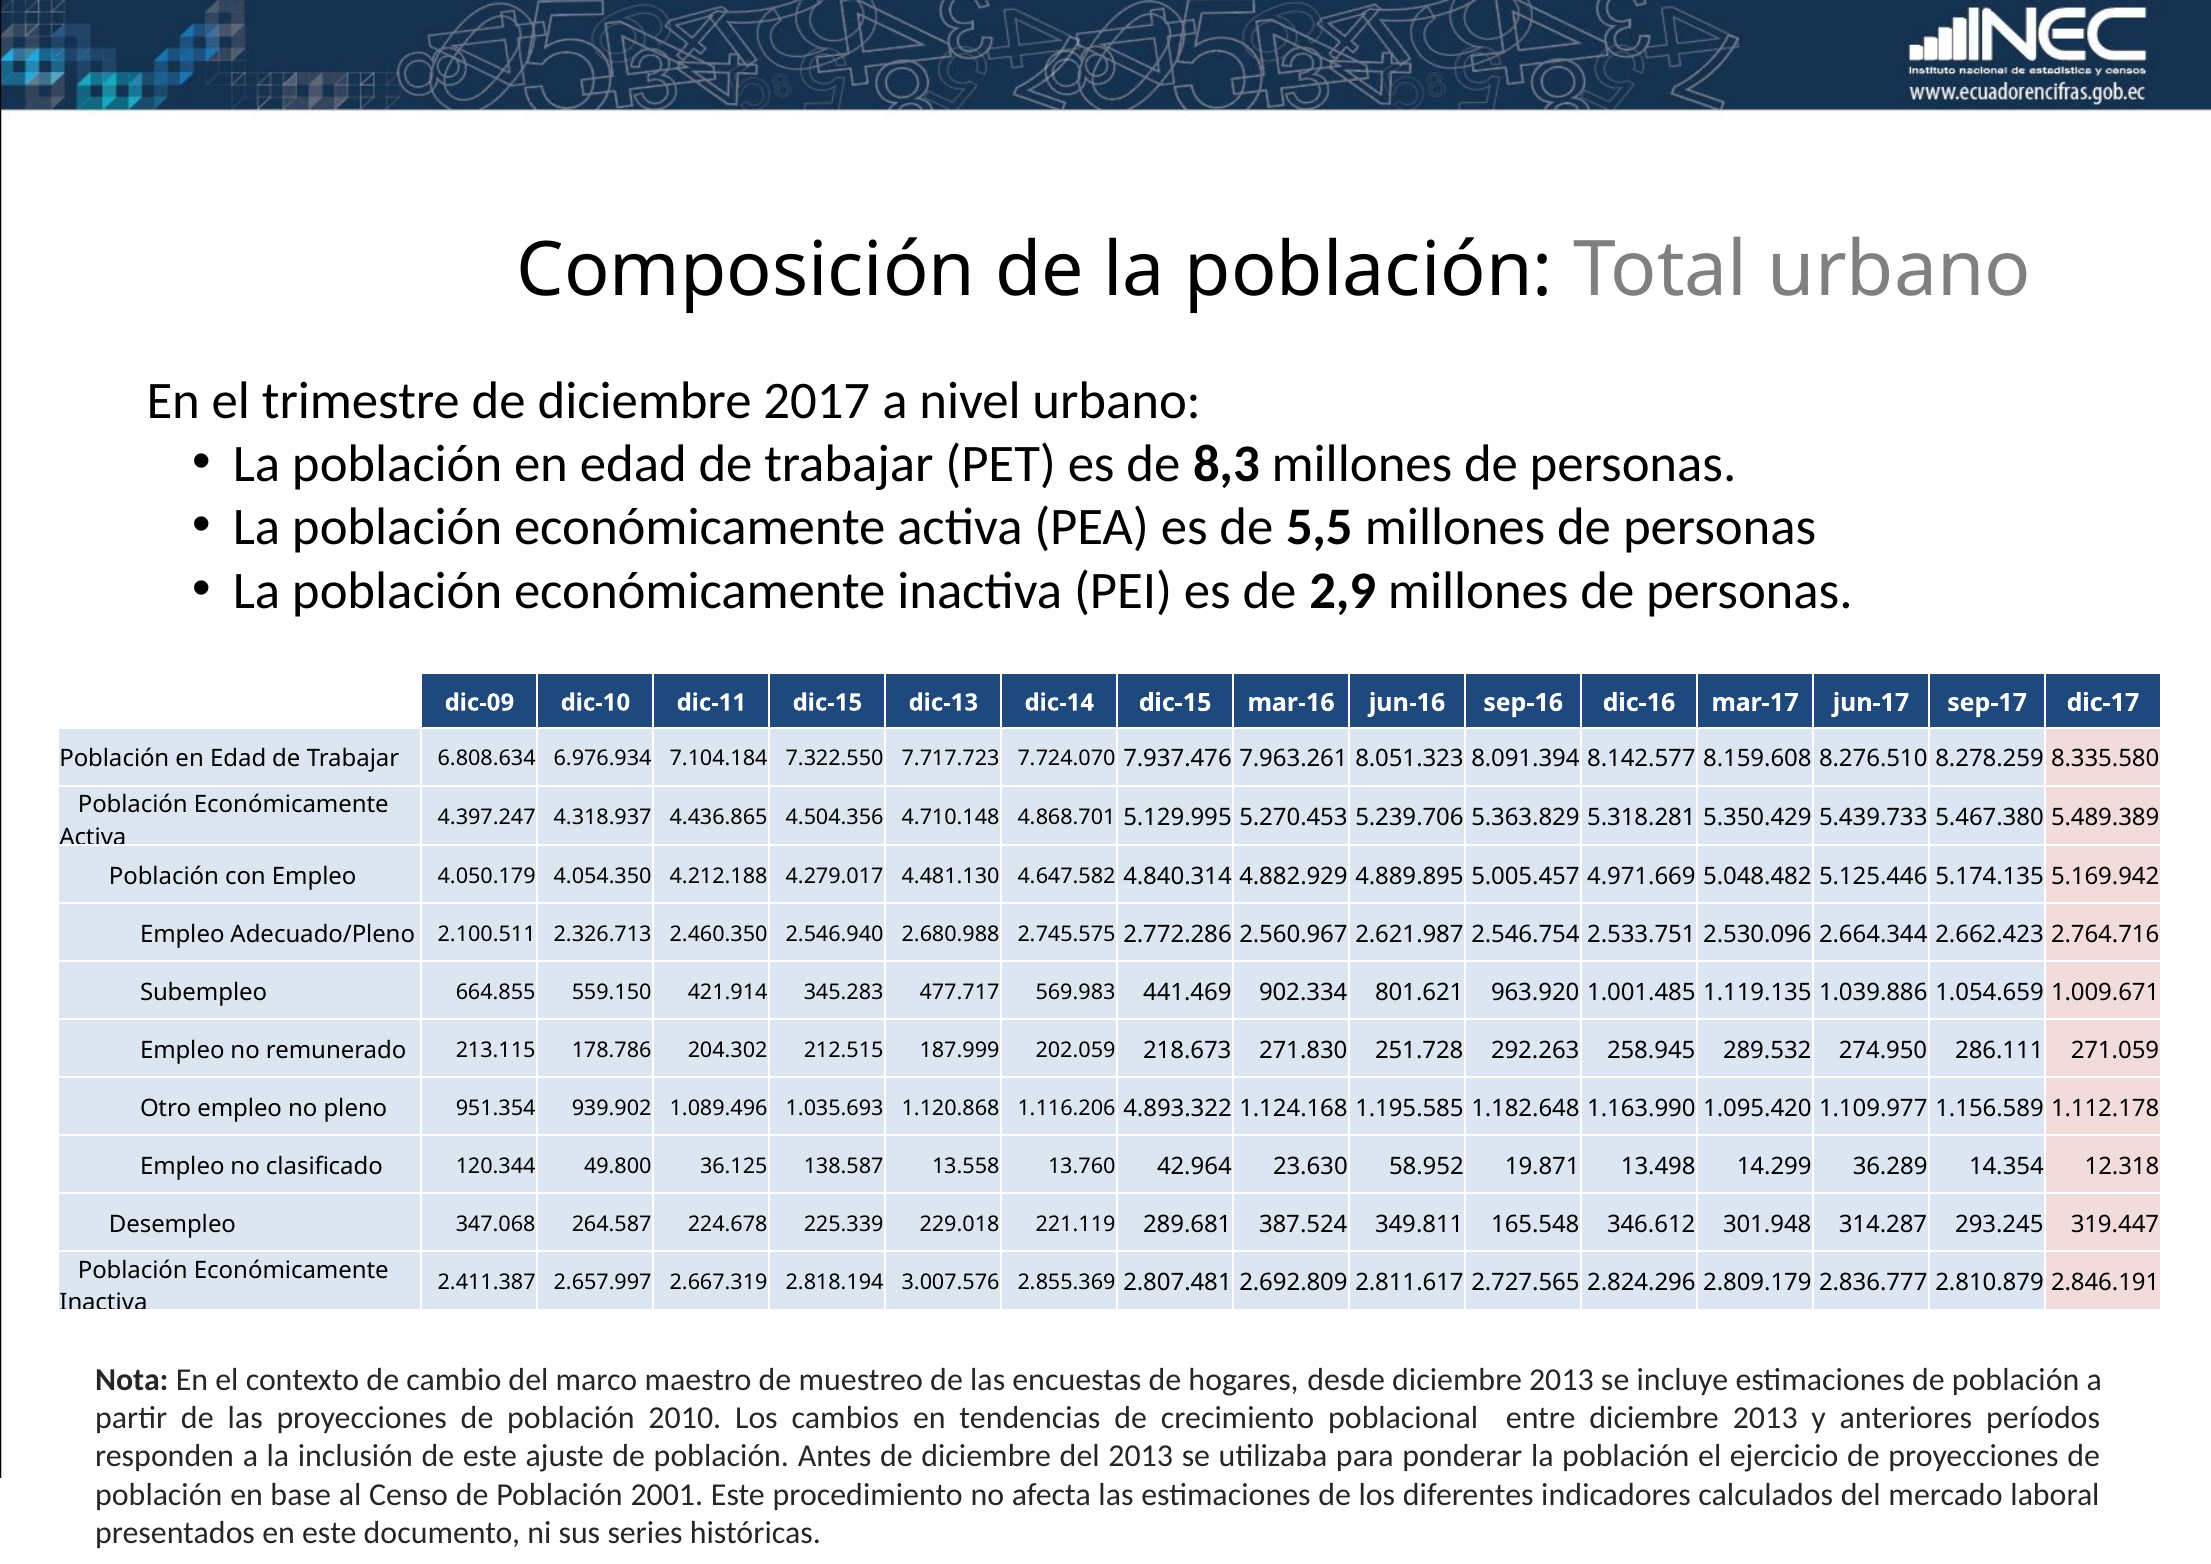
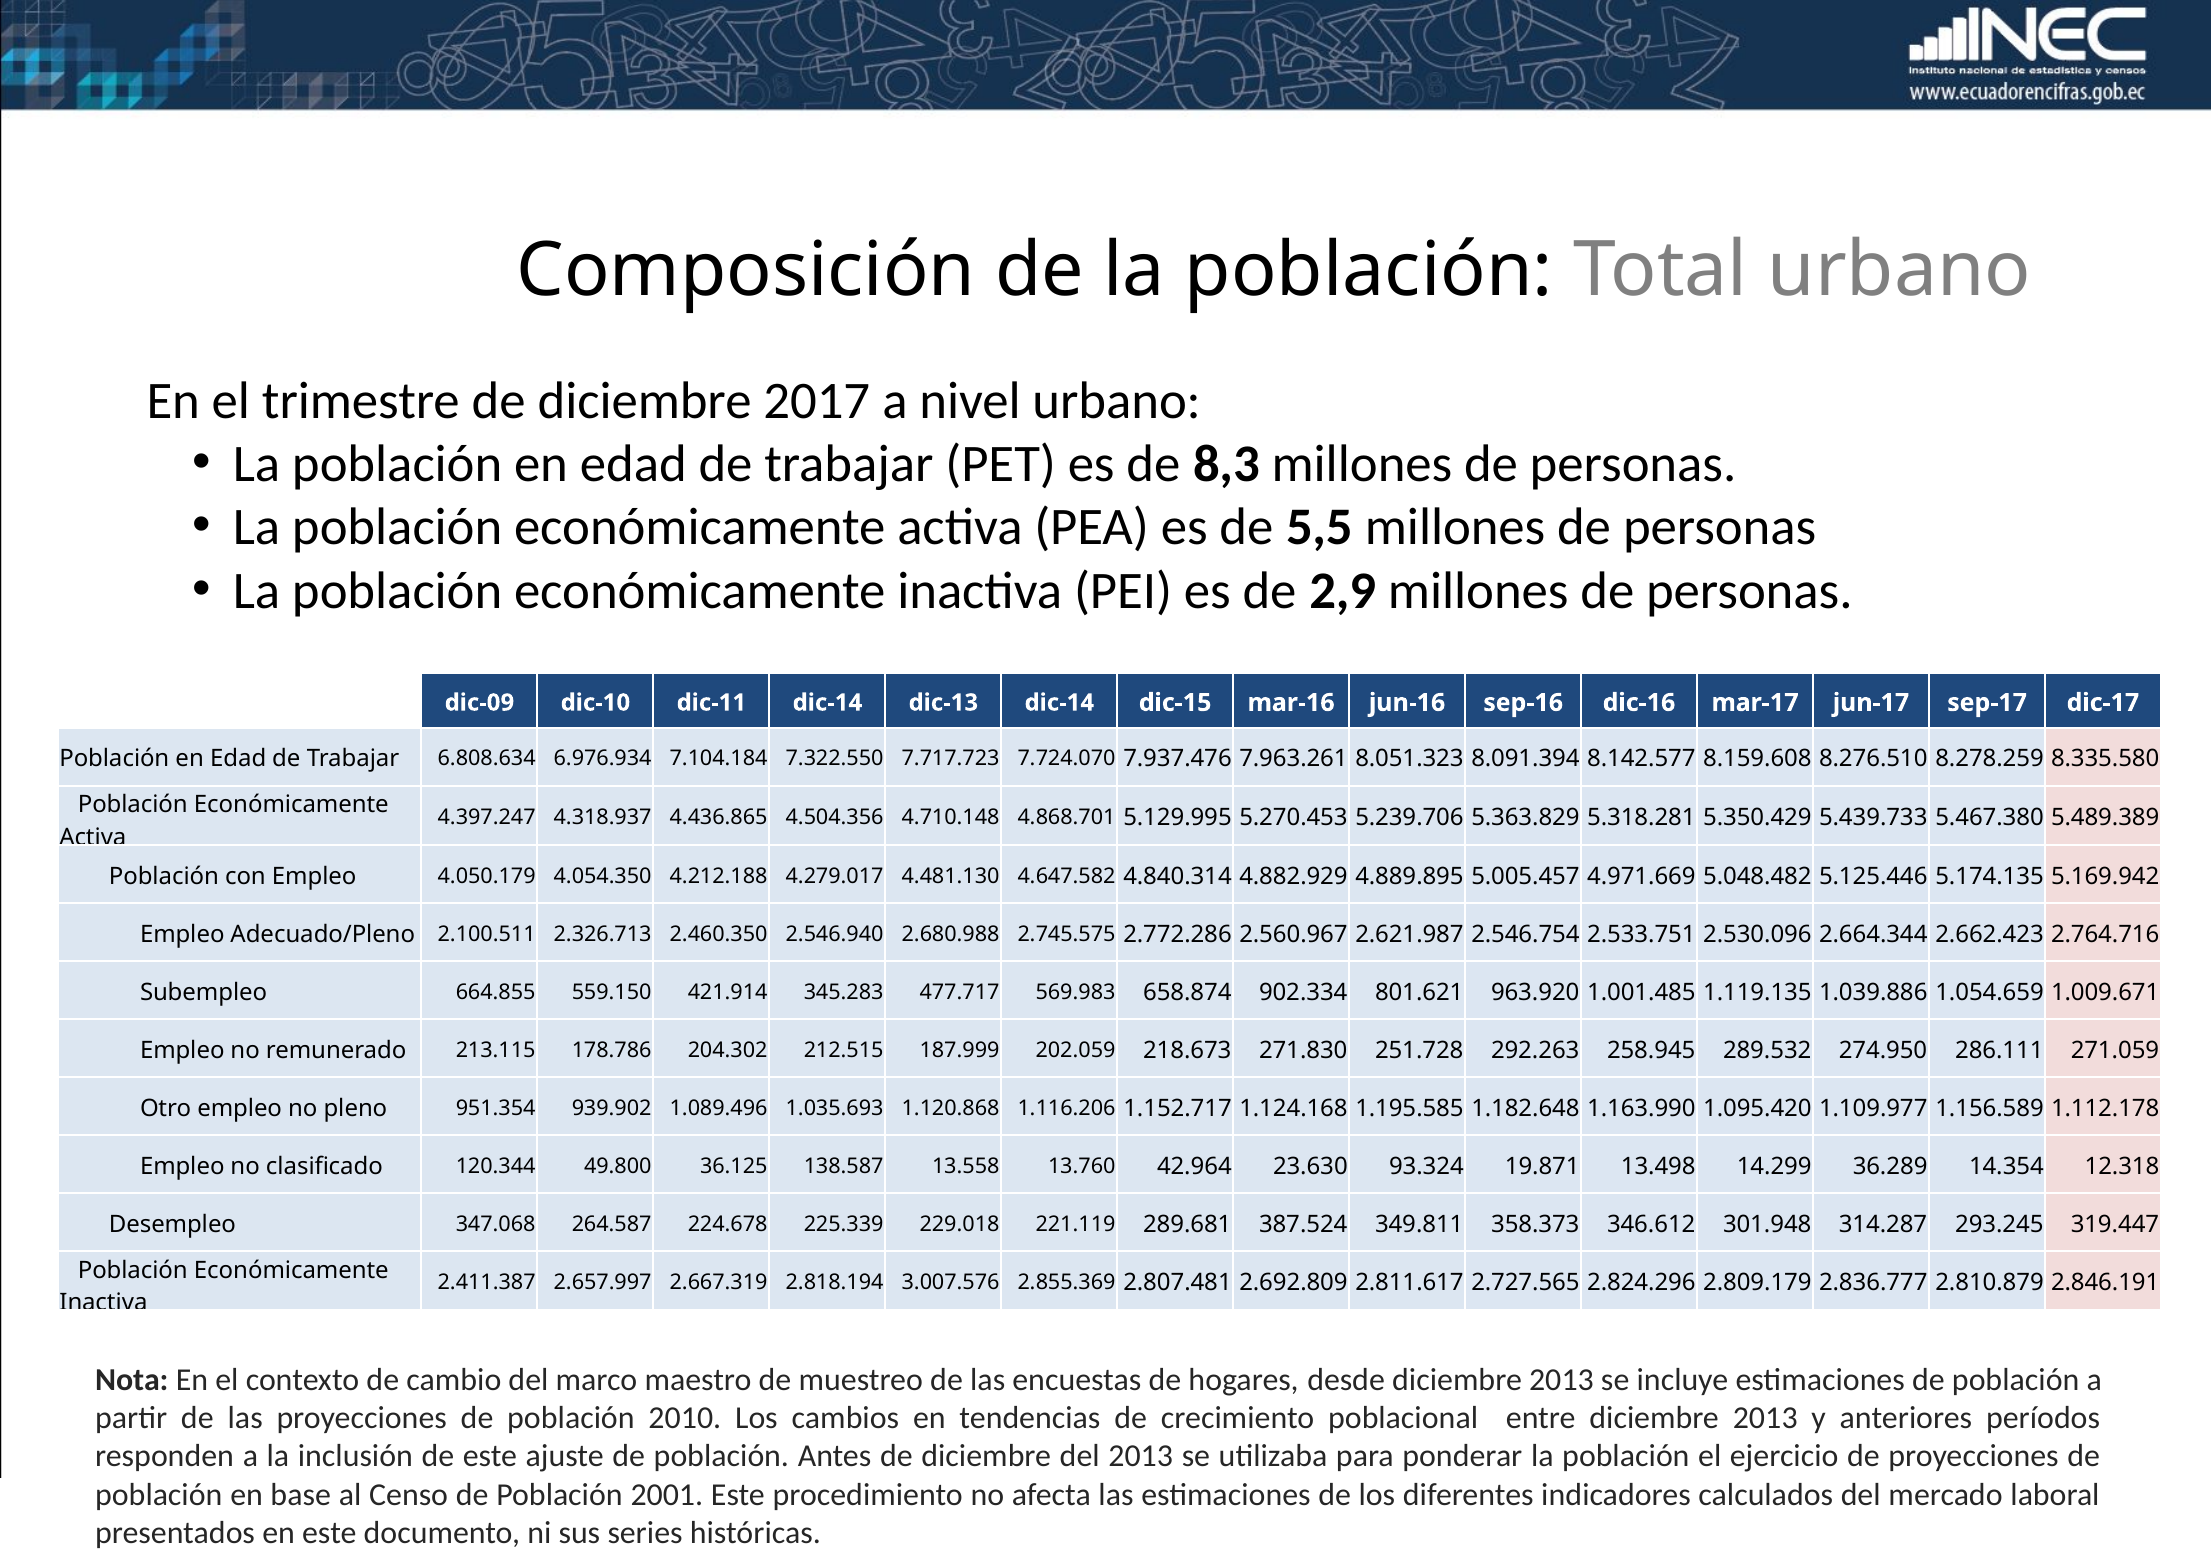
dic-11 dic-15: dic-15 -> dic-14
441.469: 441.469 -> 658.874
4.893.322: 4.893.322 -> 1.152.717
58.952: 58.952 -> 93.324
165.548: 165.548 -> 358.373
